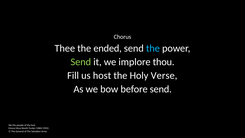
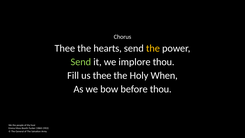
ended: ended -> hearts
the at (153, 48) colour: light blue -> yellow
us host: host -> thee
Verse: Verse -> When
before send: send -> thou
